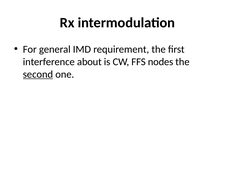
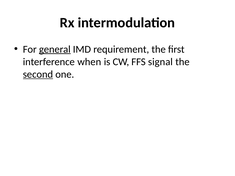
general underline: none -> present
about: about -> when
nodes: nodes -> signal
